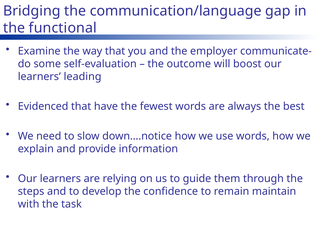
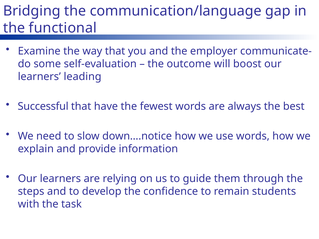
Evidenced: Evidenced -> Successful
maintain: maintain -> students
